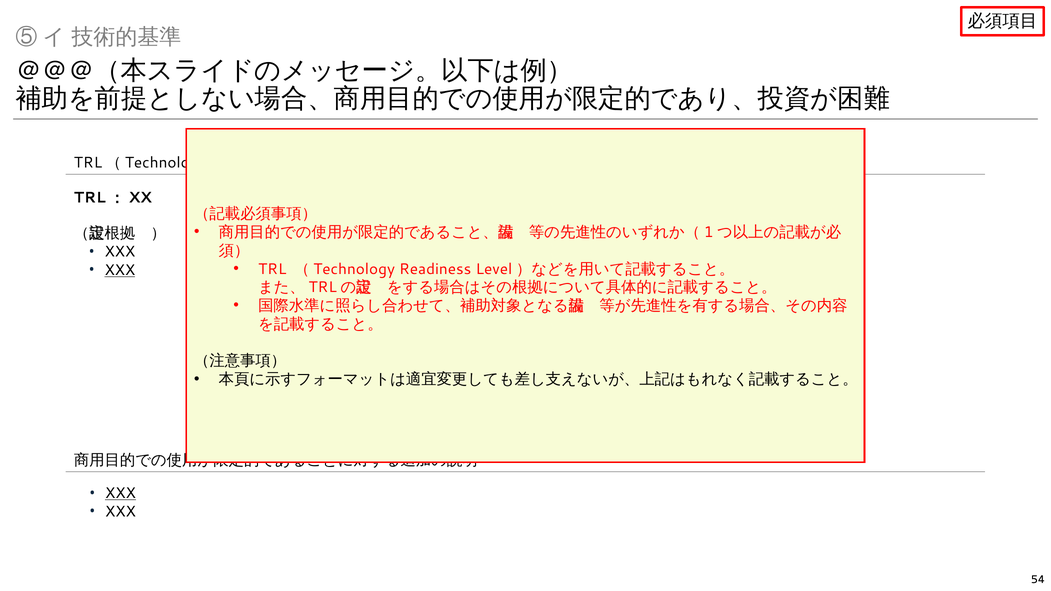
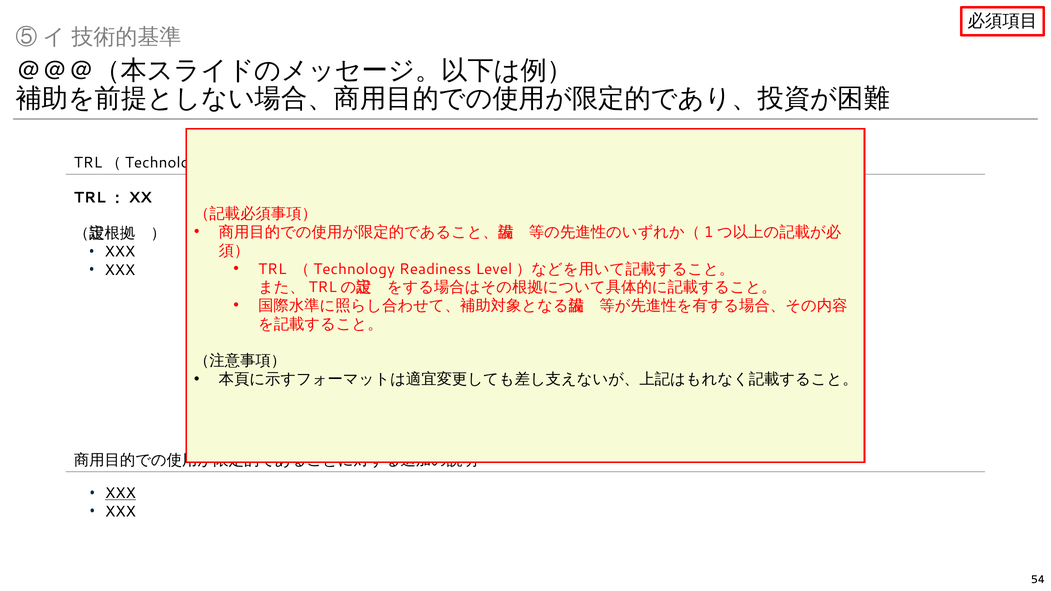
XXX at (120, 270) underline: present -> none
